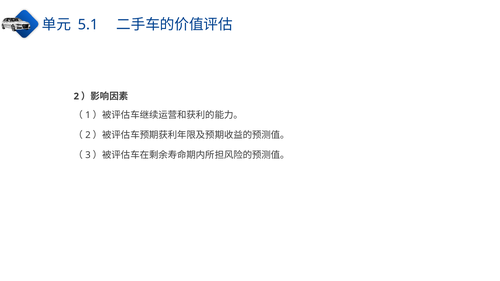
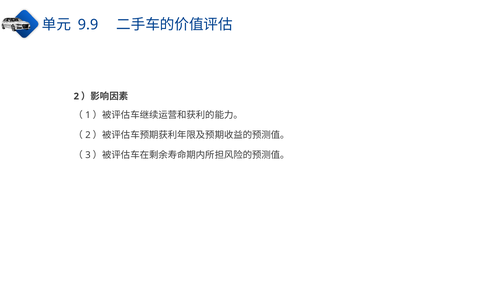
5.1: 5.1 -> 9.9
